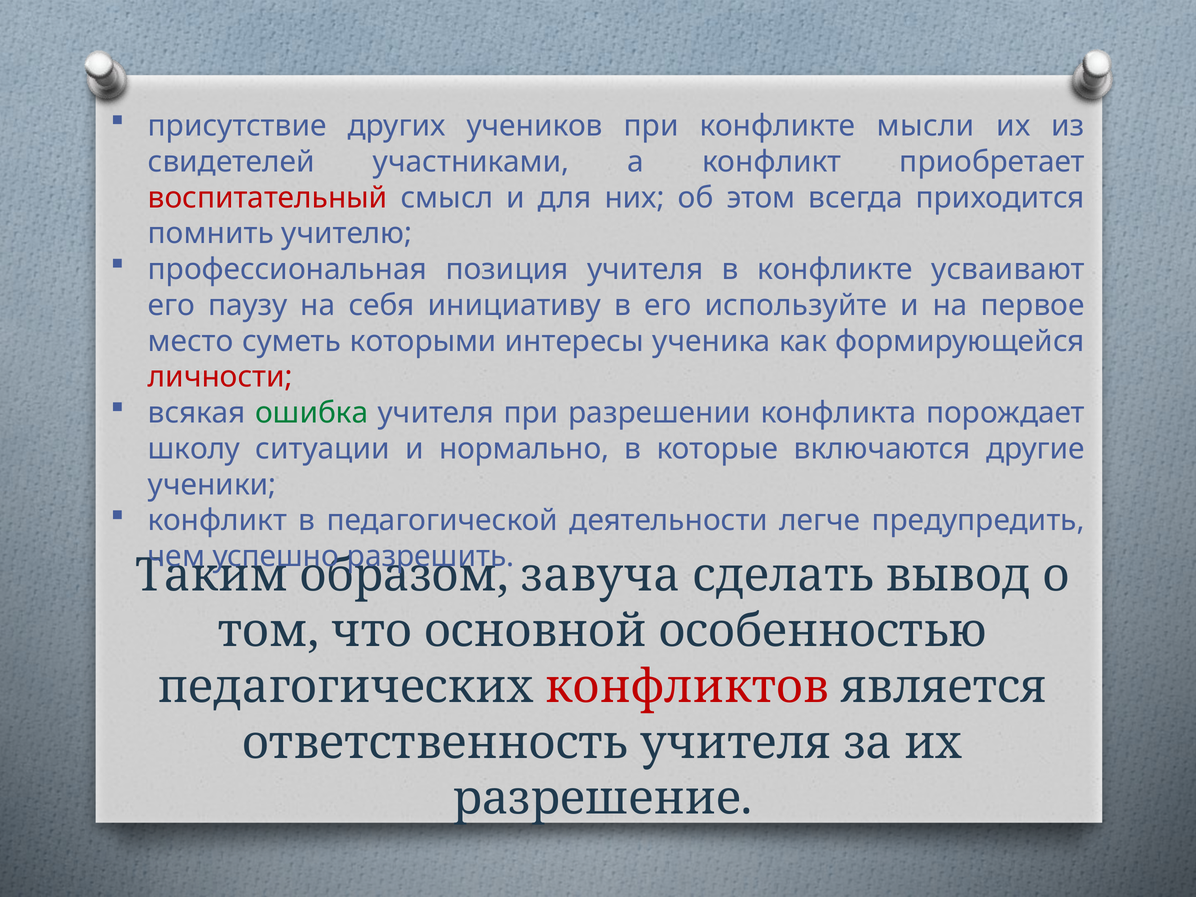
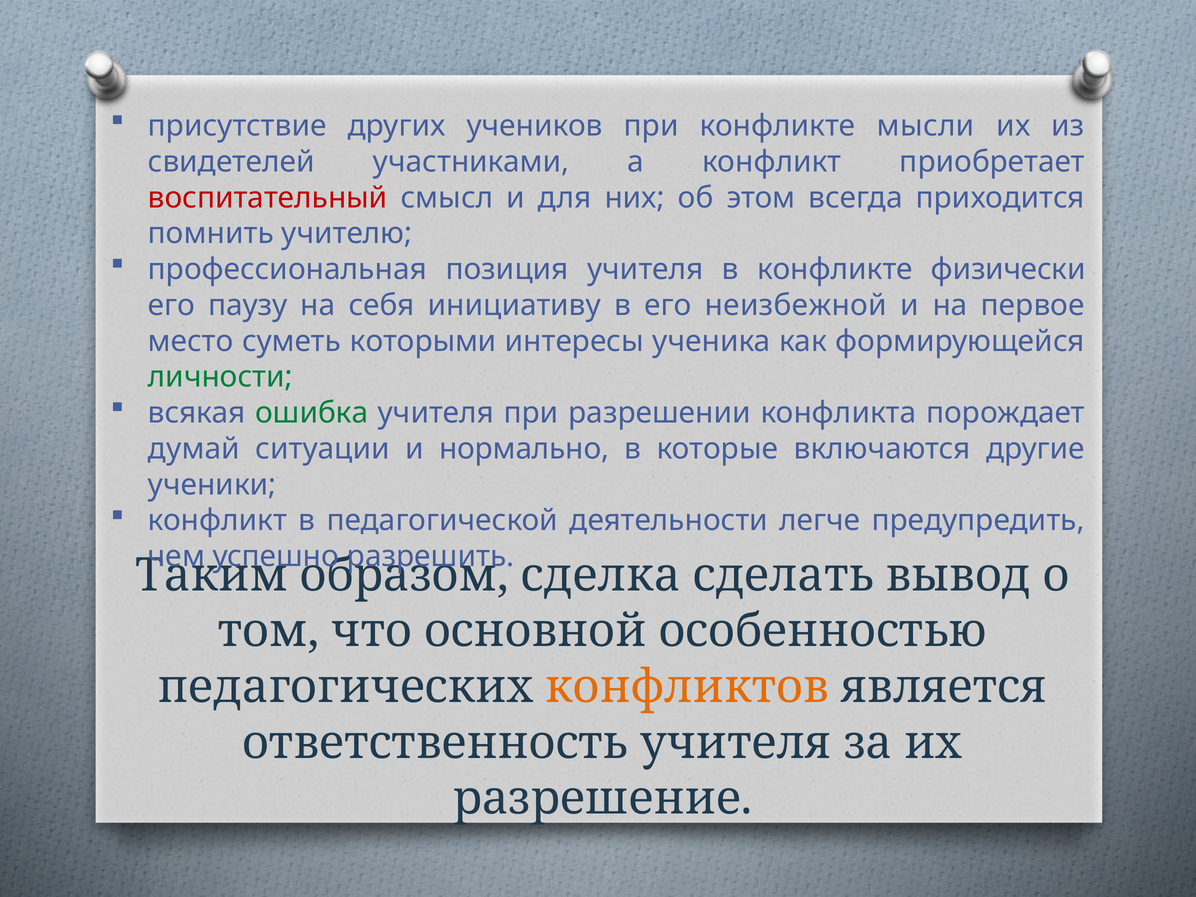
усваивают: усваивают -> физически
используйте: используйте -> неизбежной
личности colour: red -> green
школу: школу -> думай
завуча: завуча -> сделка
конфликтов colour: red -> orange
